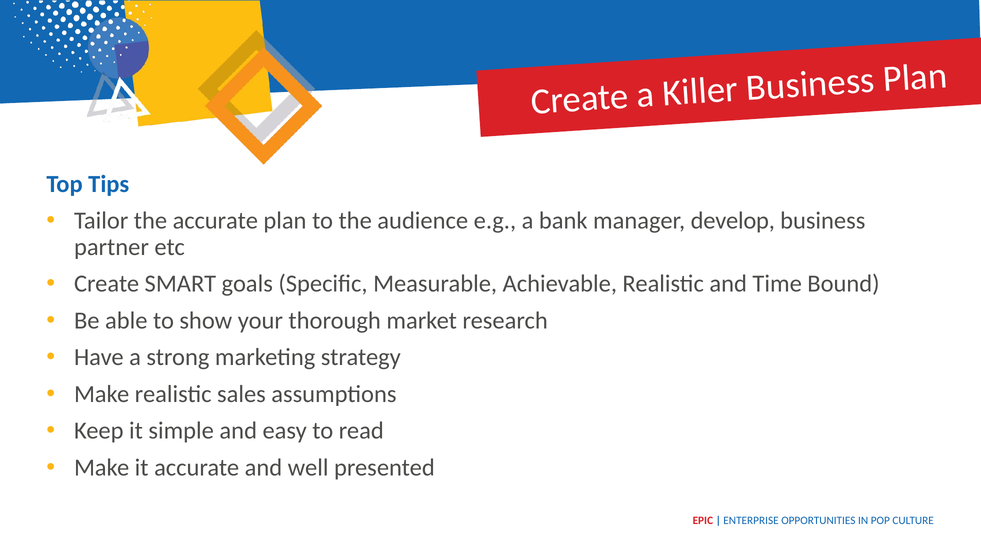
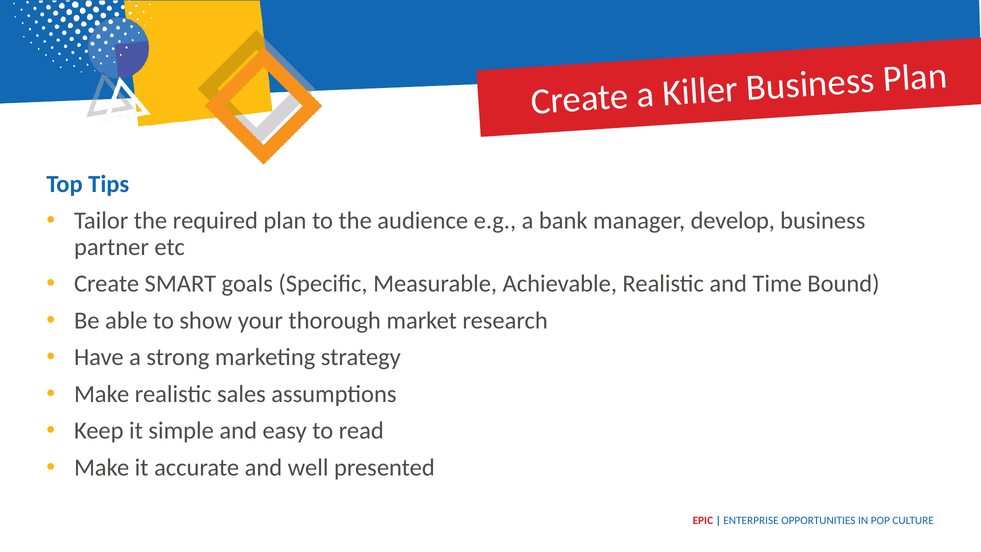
the accurate: accurate -> required
